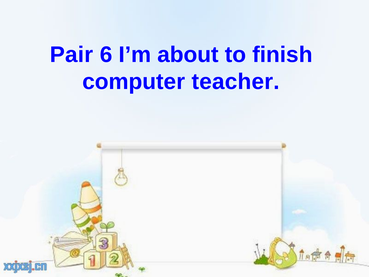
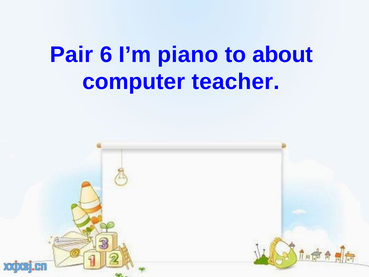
about: about -> piano
finish: finish -> about
